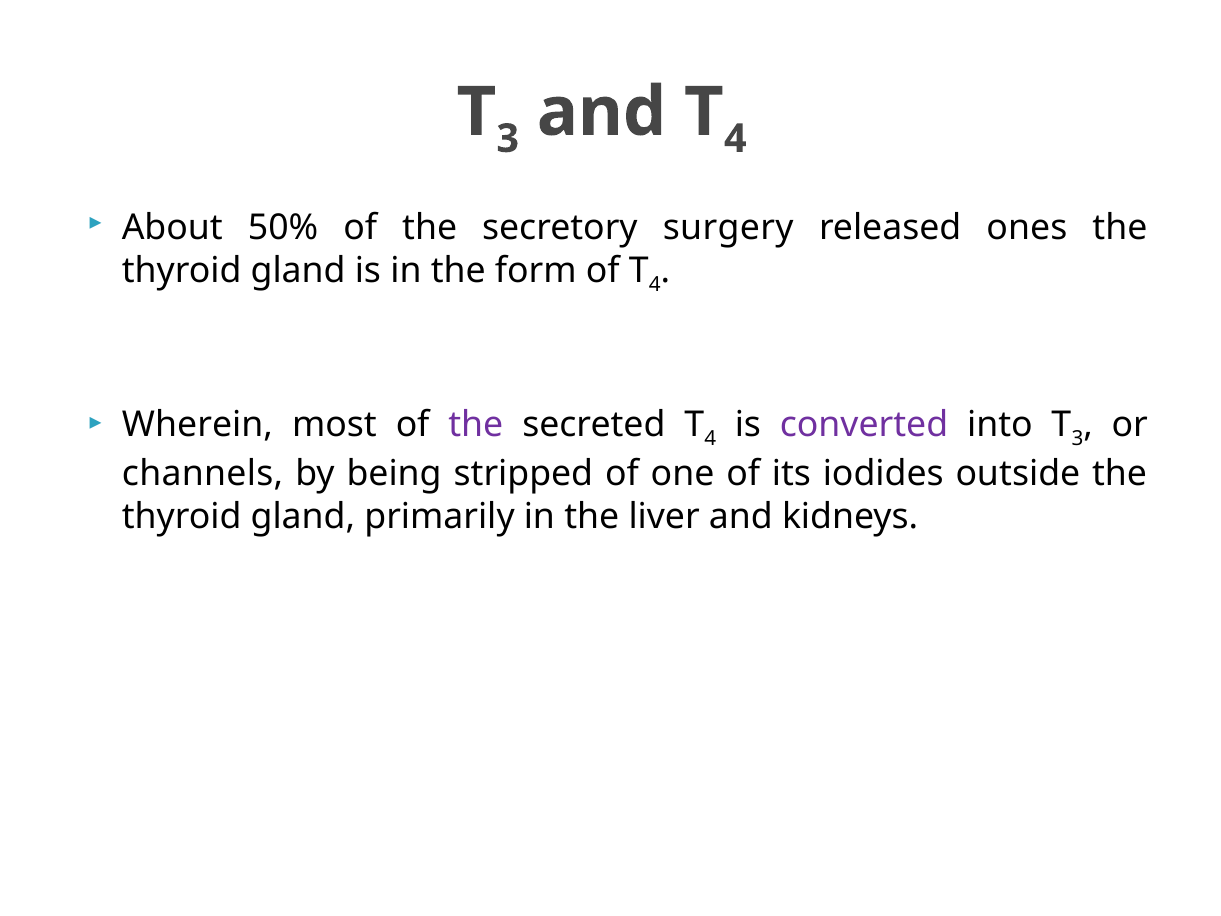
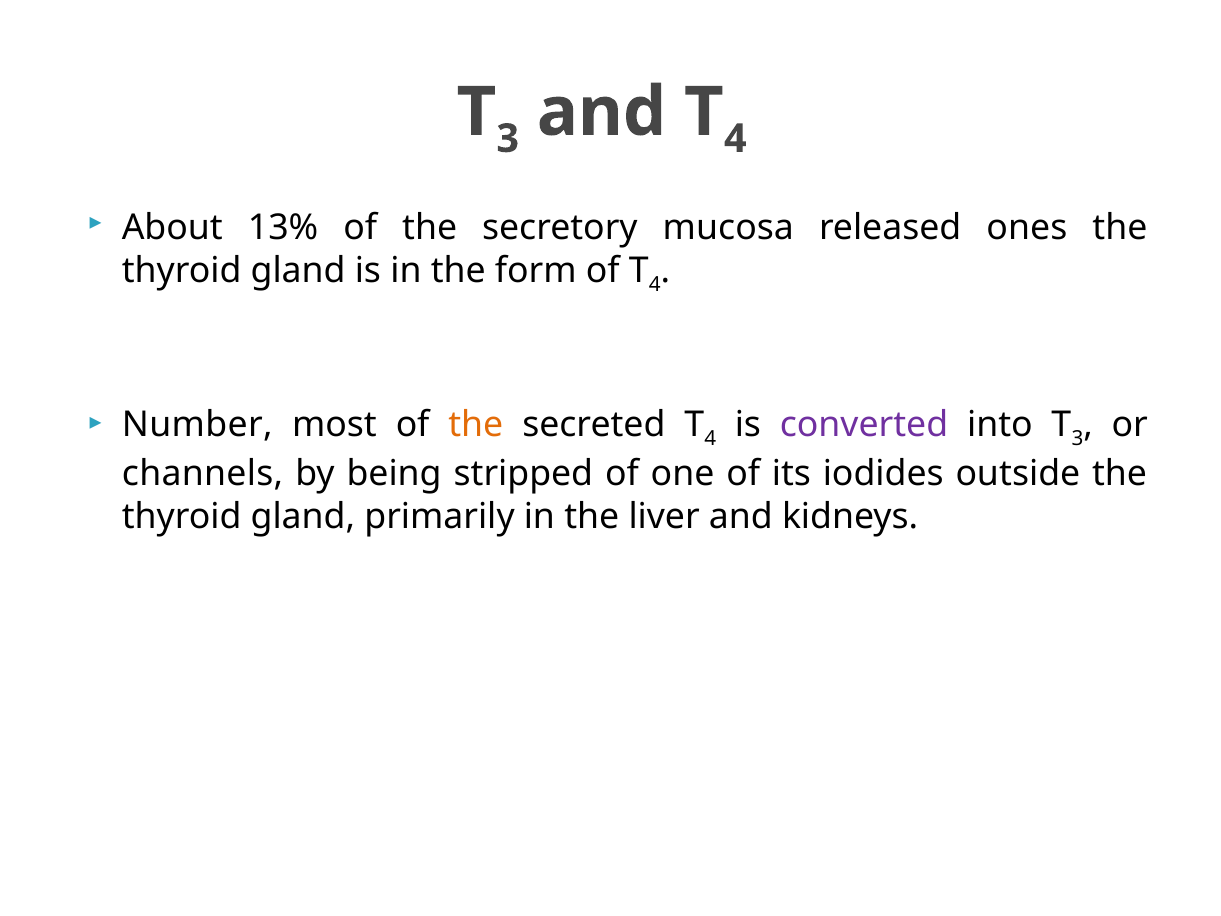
50%: 50% -> 13%
surgery: surgery -> mucosa
Wherein: Wherein -> Number
the at (476, 425) colour: purple -> orange
